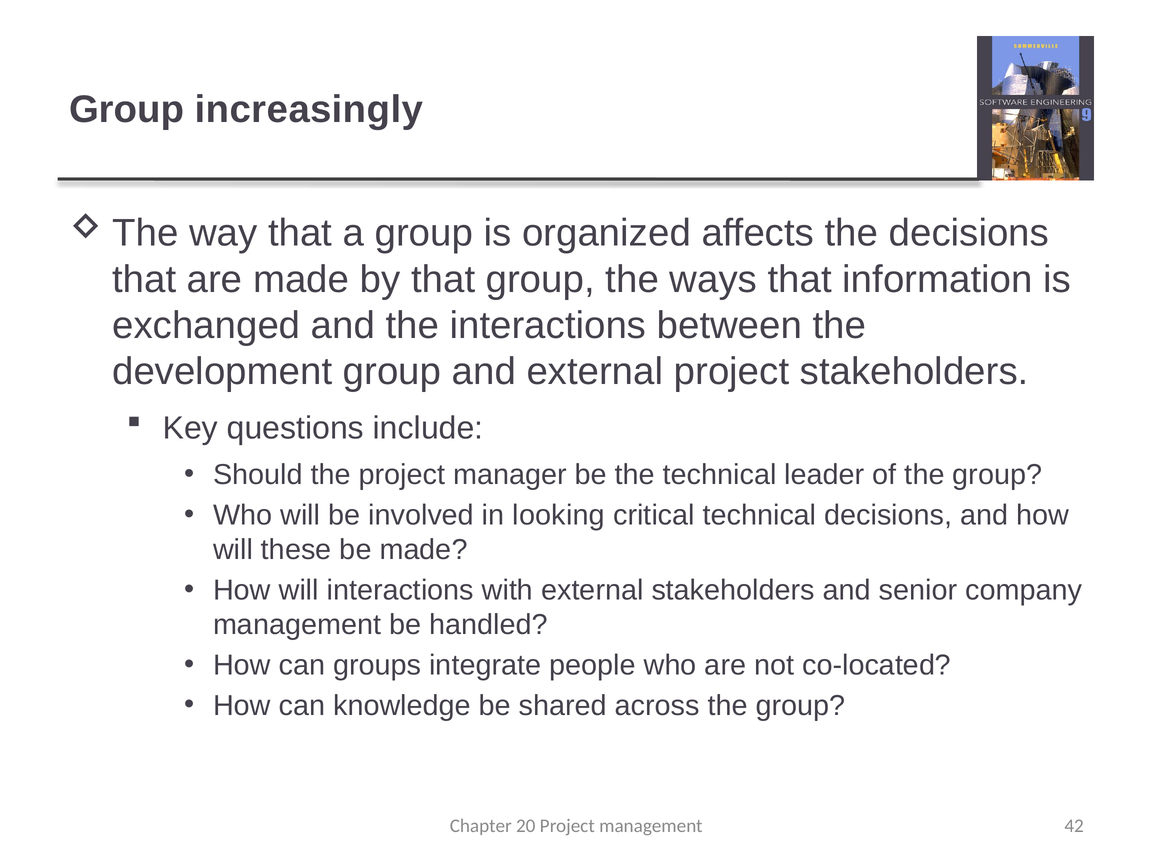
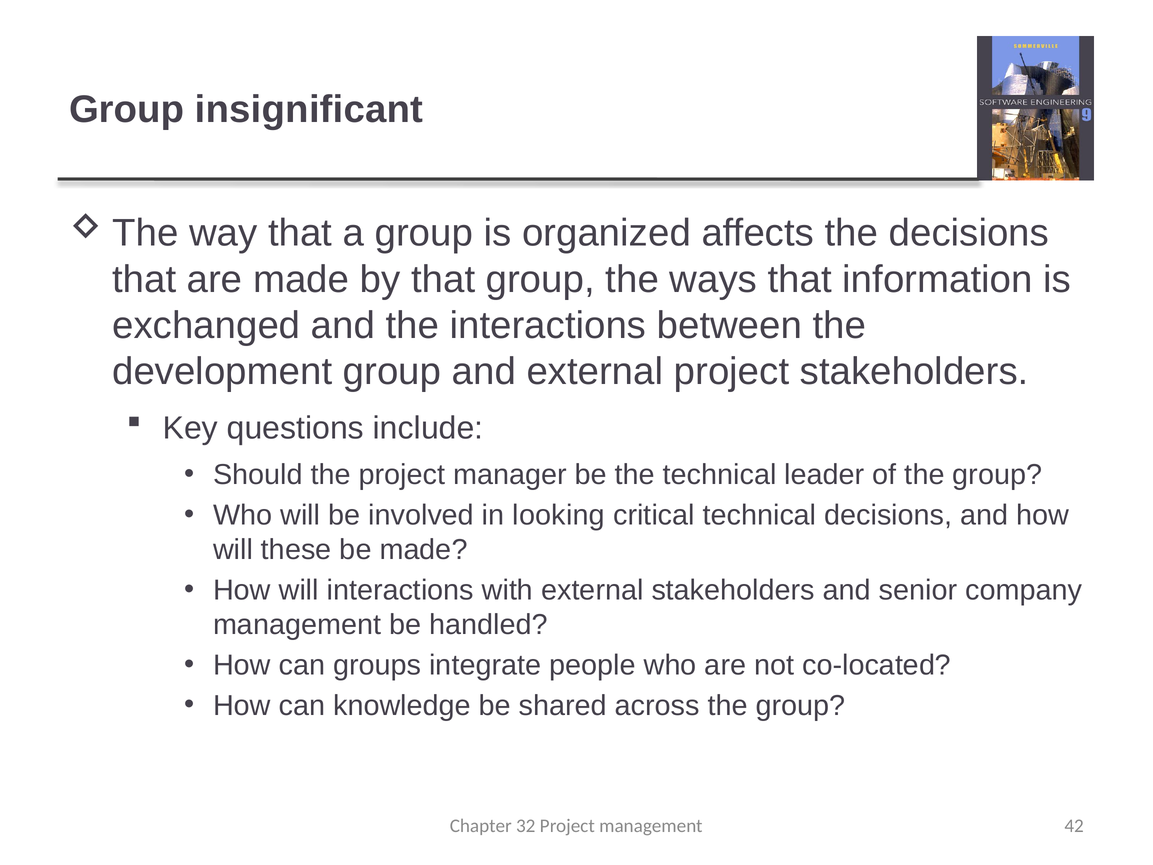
increasingly: increasingly -> insignificant
20: 20 -> 32
